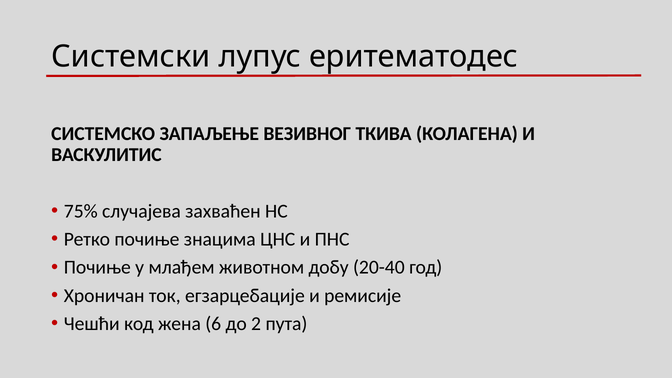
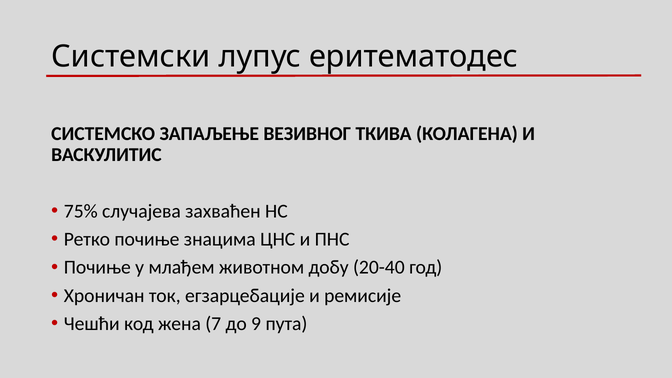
6: 6 -> 7
2: 2 -> 9
